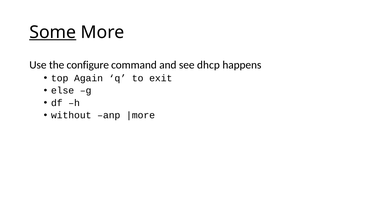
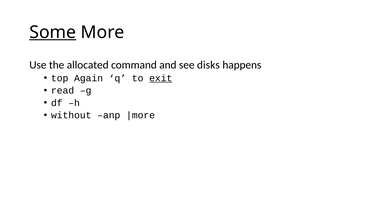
configure: configure -> allocated
dhcp: dhcp -> disks
exit underline: none -> present
else: else -> read
